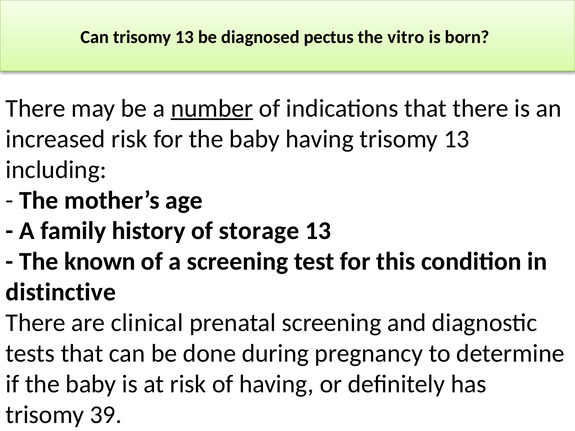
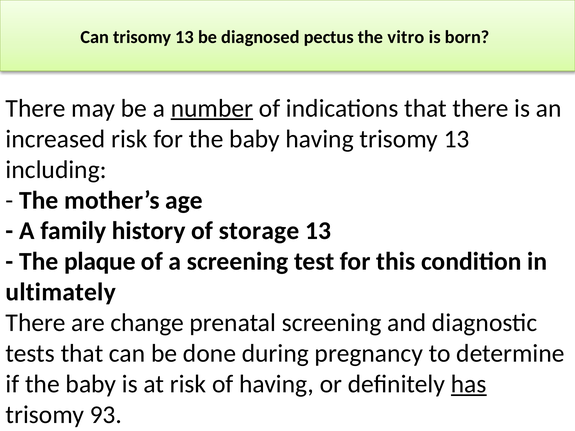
known: known -> plaque
distinctive: distinctive -> ultimately
clinical: clinical -> change
has underline: none -> present
39: 39 -> 93
